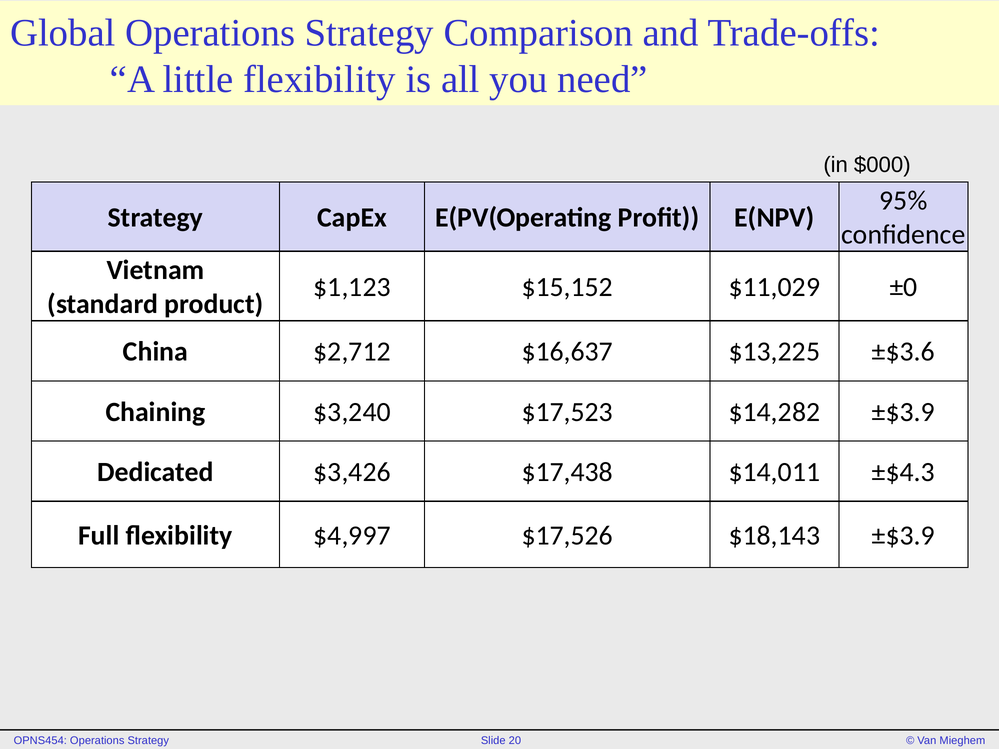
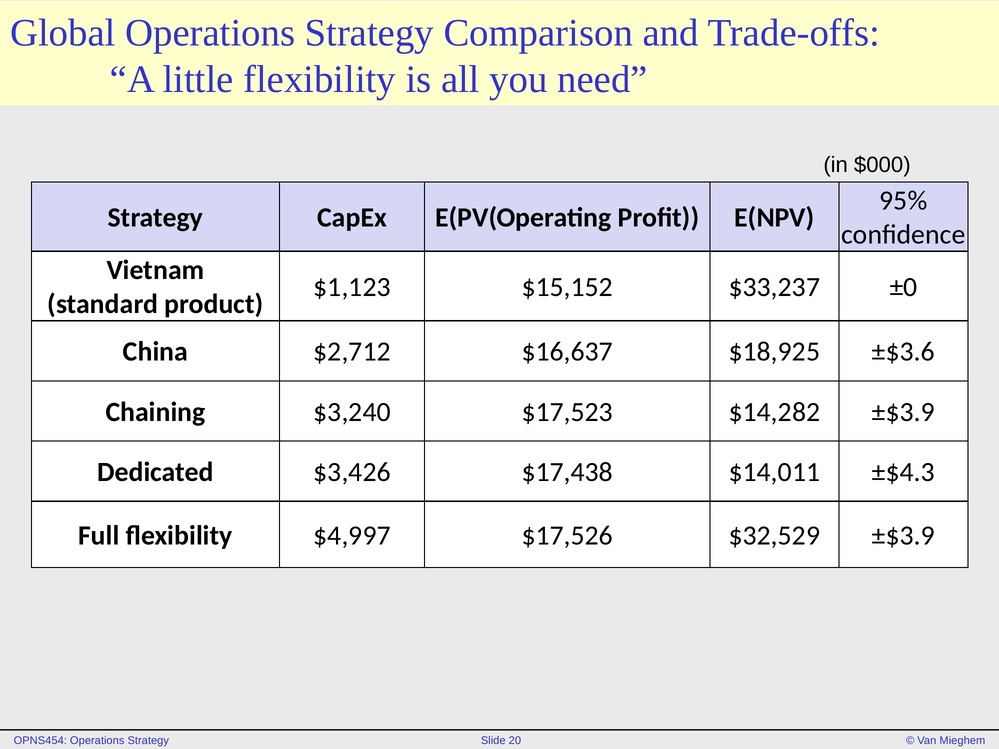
$11,029: $11,029 -> $33,237
$13,225: $13,225 -> $18,925
$18,143: $18,143 -> $32,529
